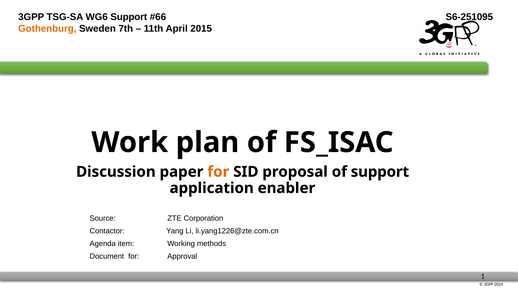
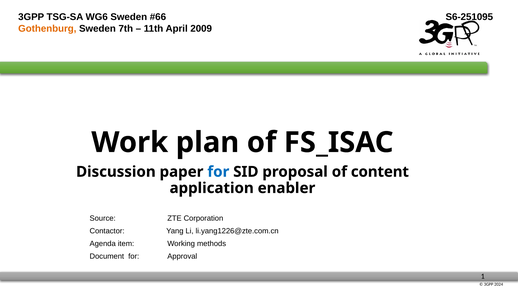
WG6 Support: Support -> Sweden
2015: 2015 -> 2009
for at (218, 172) colour: orange -> blue
of support: support -> content
